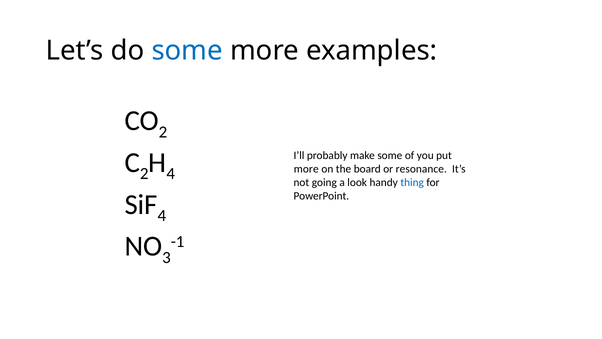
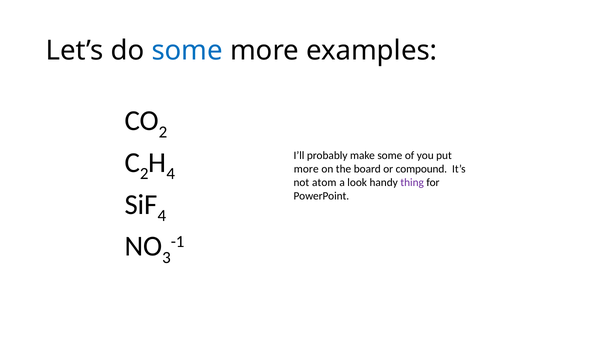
resonance: resonance -> compound
going: going -> atom
thing colour: blue -> purple
